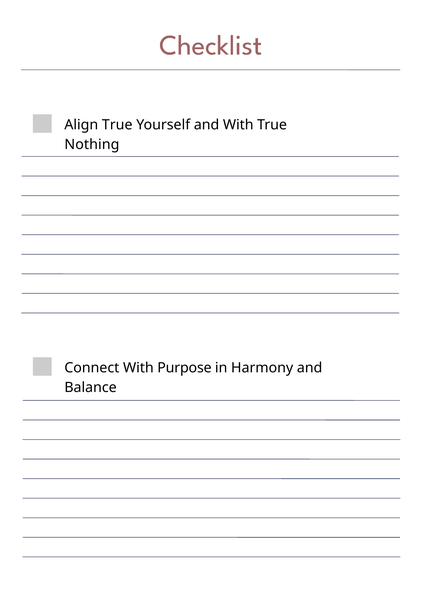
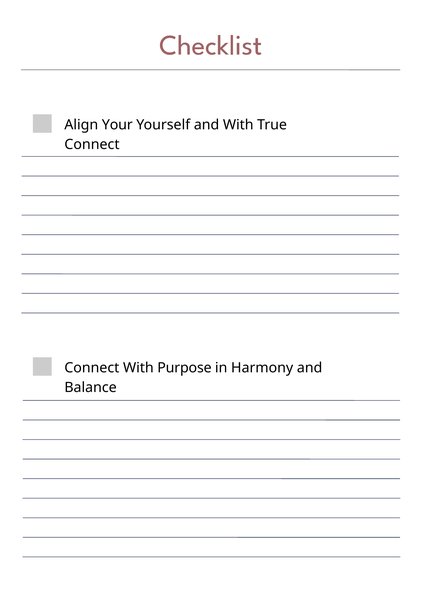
Align True: True -> Your
Nothing at (92, 145): Nothing -> Connect
